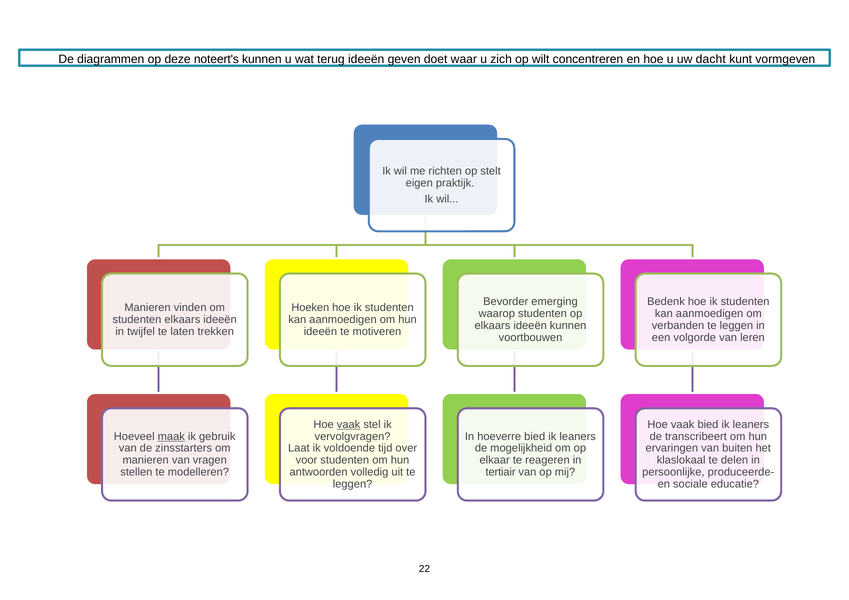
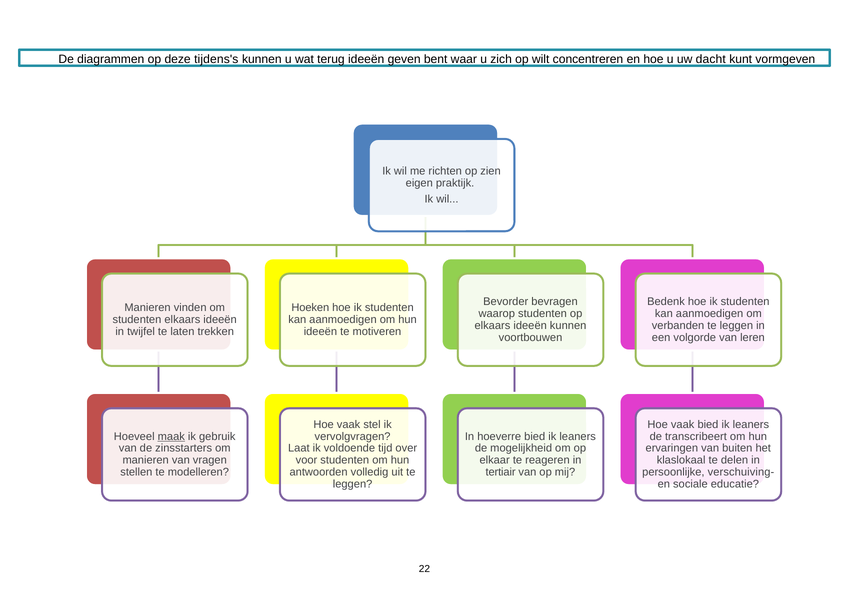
noteert's: noteert's -> tijdens's
doet: doet -> bent
stelt: stelt -> zien
emerging: emerging -> bevragen
vaak at (349, 425) underline: present -> none
produceerde-: produceerde- -> verschuiving-
